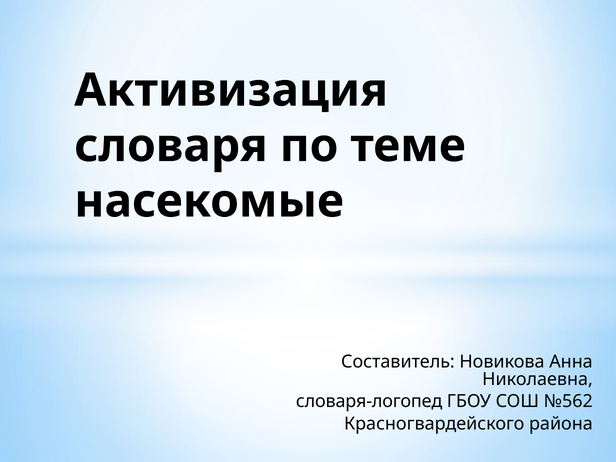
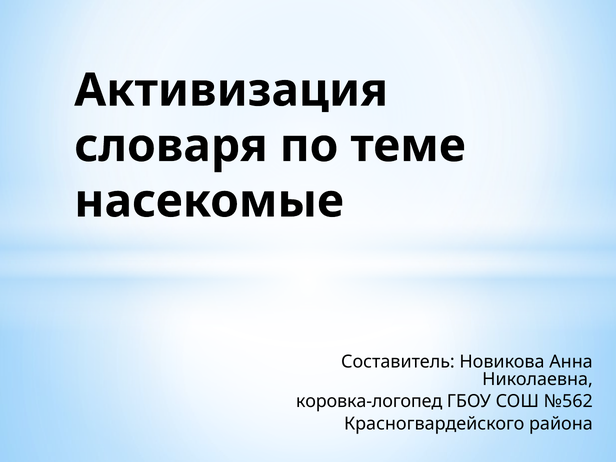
словаря-логопед: словаря-логопед -> коровка-логопед
